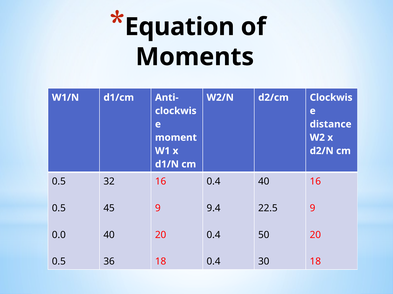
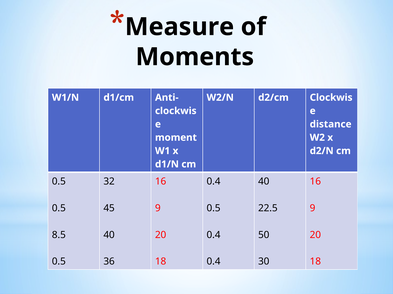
Equation: Equation -> Measure
9.4 at (214, 209): 9.4 -> 0.5
0.0: 0.0 -> 8.5
